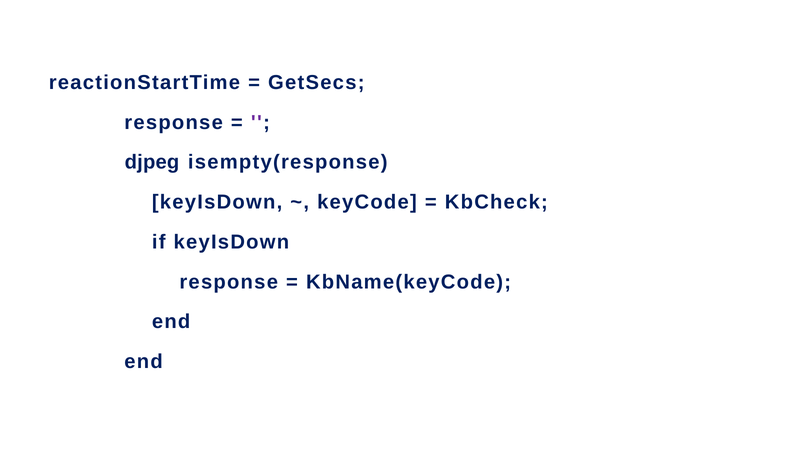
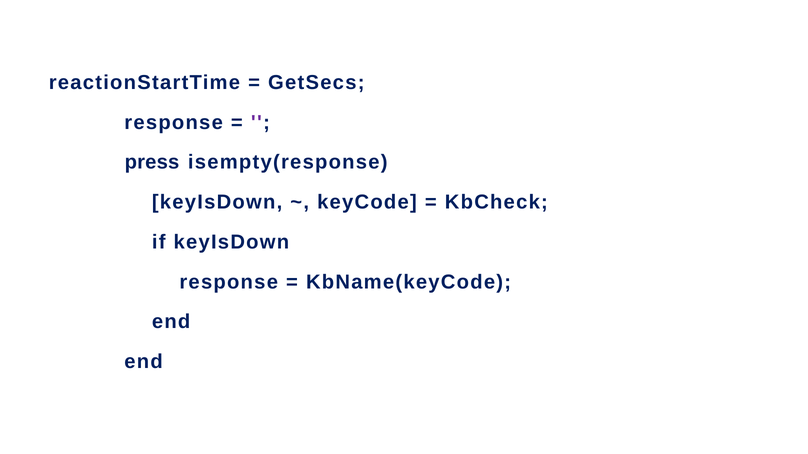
djpeg: djpeg -> press
